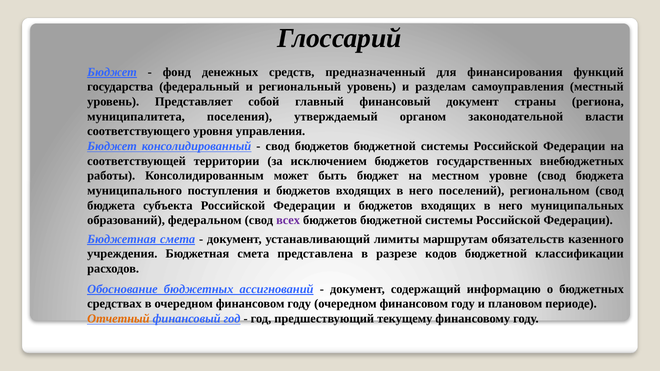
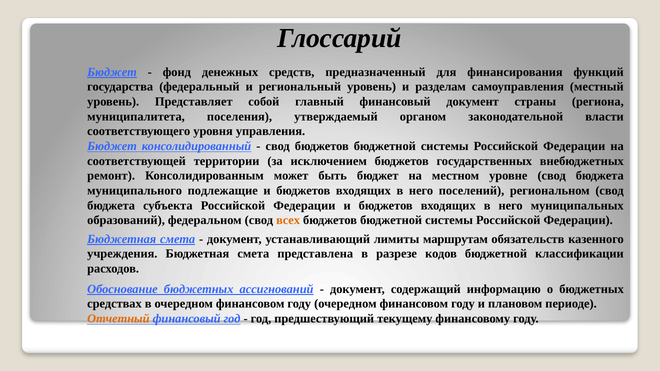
работы: работы -> ремонт
поступления: поступления -> подлежащие
всех colour: purple -> orange
